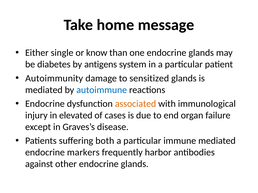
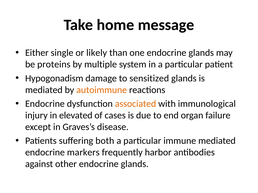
know: know -> likely
diabetes: diabetes -> proteins
antigens: antigens -> multiple
Autoimmunity: Autoimmunity -> Hypogonadism
autoimmune colour: blue -> orange
